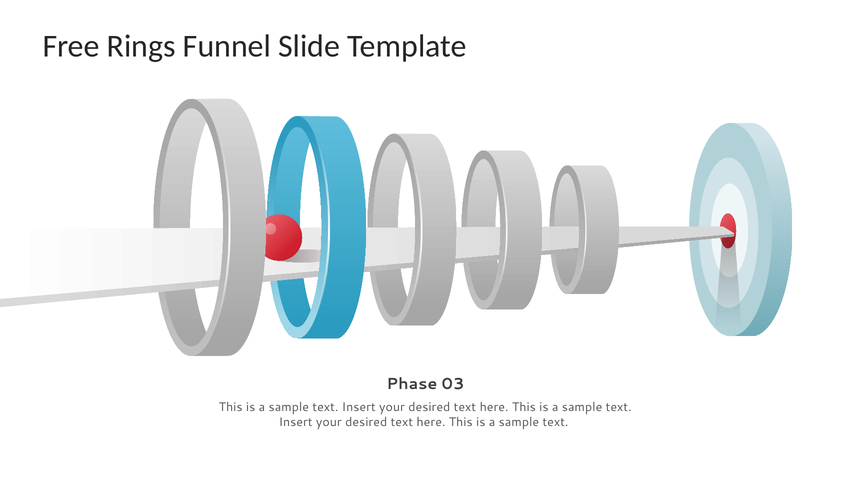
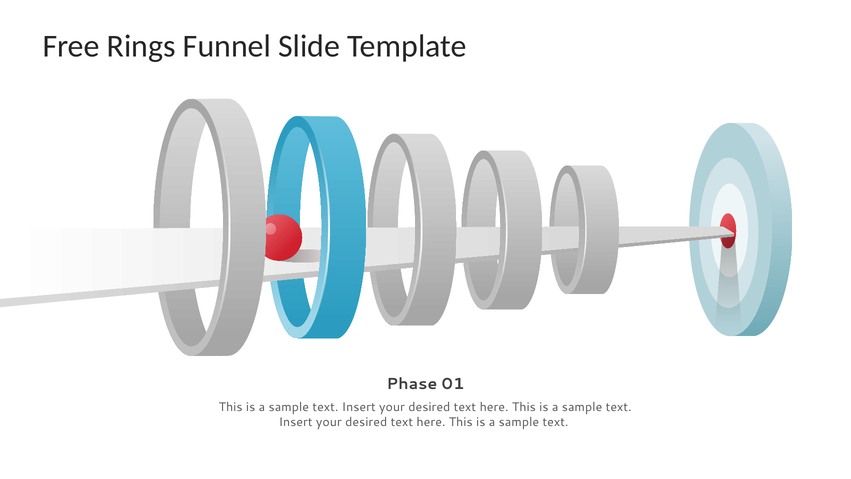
03: 03 -> 01
